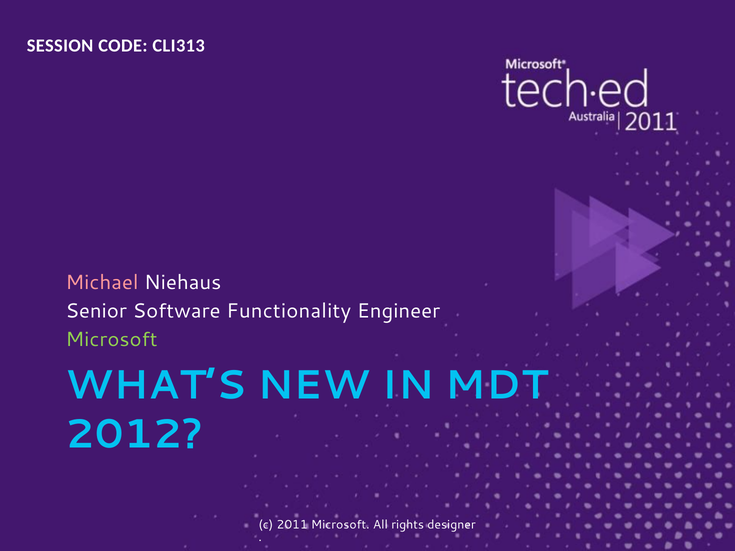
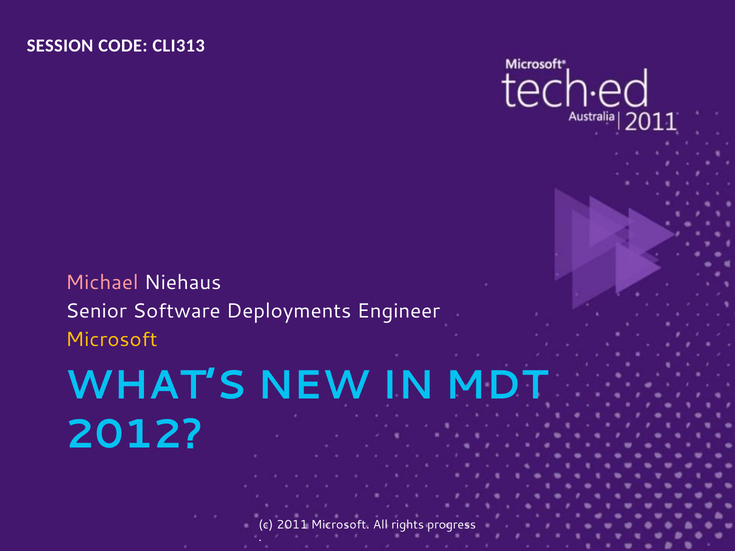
Functionality: Functionality -> Deployments
Microsoft at (111, 340) colour: light green -> yellow
designer: designer -> progress
